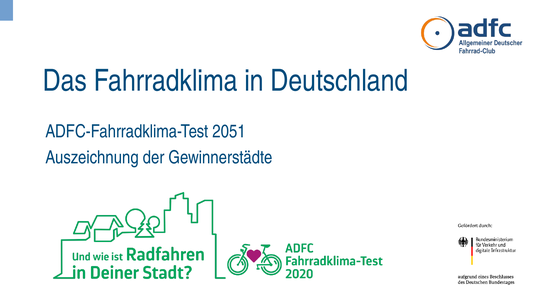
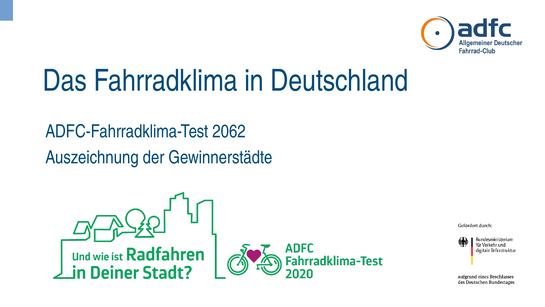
2051: 2051 -> 2062
